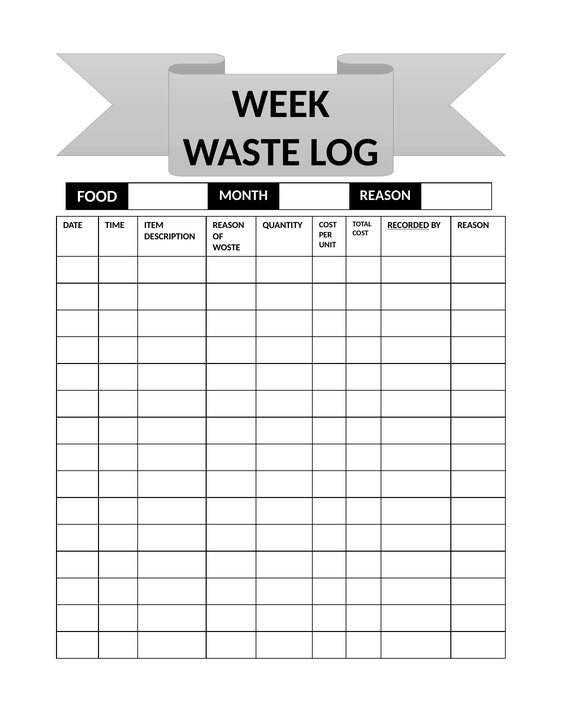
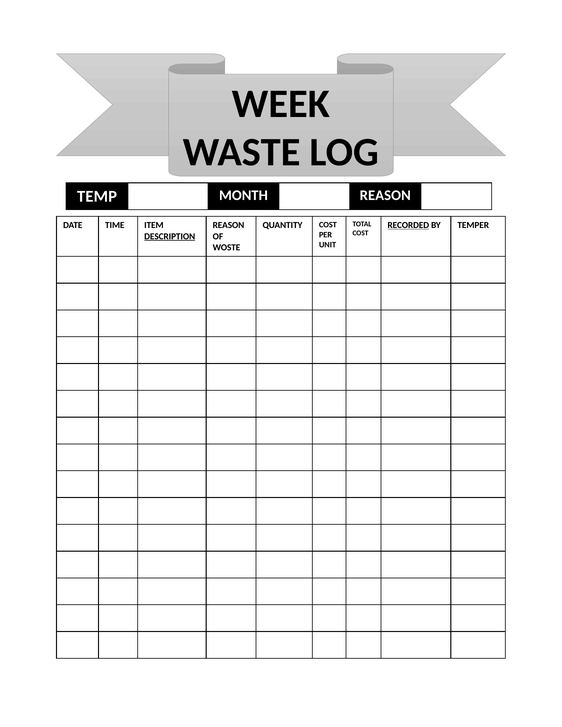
FOOD: FOOD -> TEMP
BY REASON: REASON -> TEMPER
DESCRIPTION underline: none -> present
